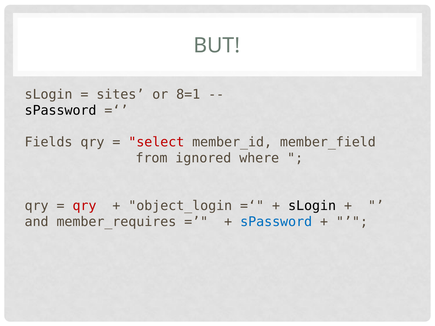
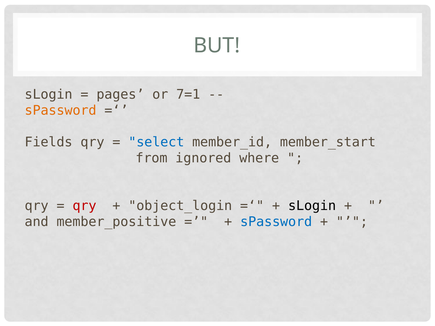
sites: sites -> pages
8=1: 8=1 -> 7=1
sPassword at (61, 110) colour: black -> orange
select colour: red -> blue
member_field: member_field -> member_start
member_requires: member_requires -> member_positive
